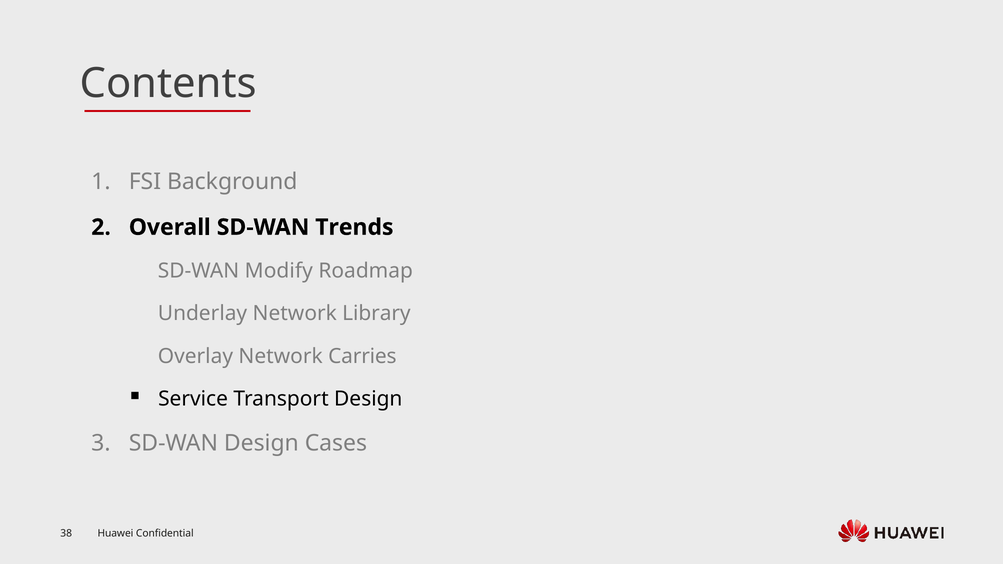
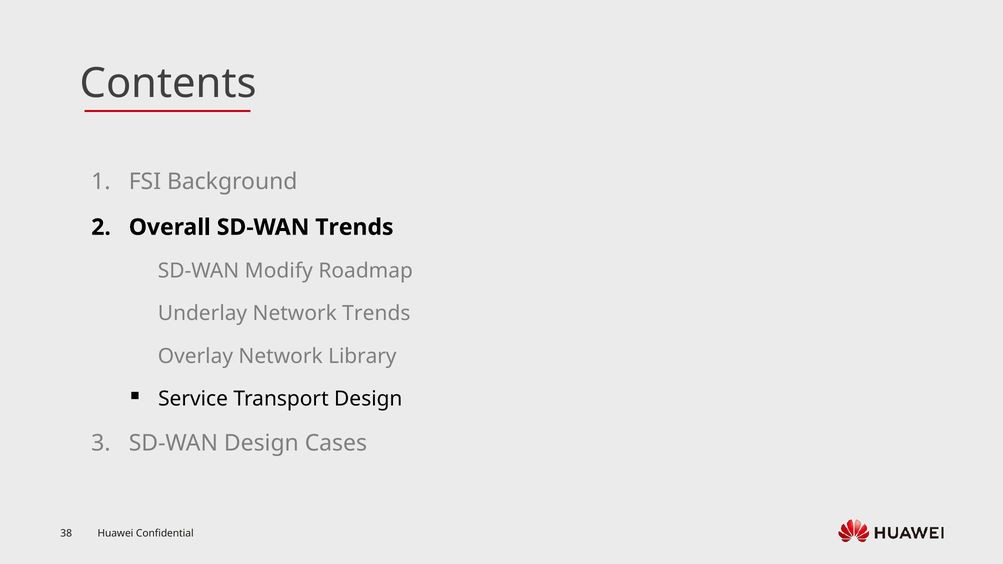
Network Library: Library -> Trends
Carries: Carries -> Library
